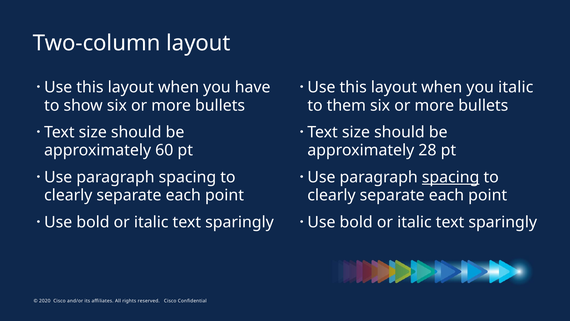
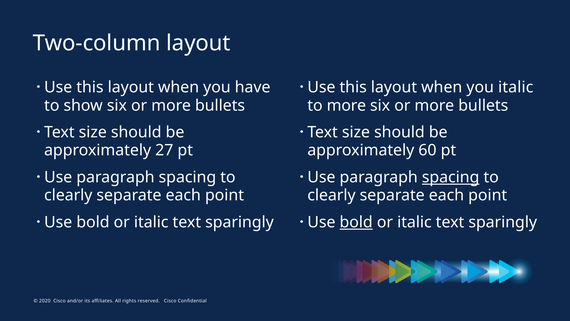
to them: them -> more
60: 60 -> 27
28: 28 -> 60
bold at (356, 222) underline: none -> present
